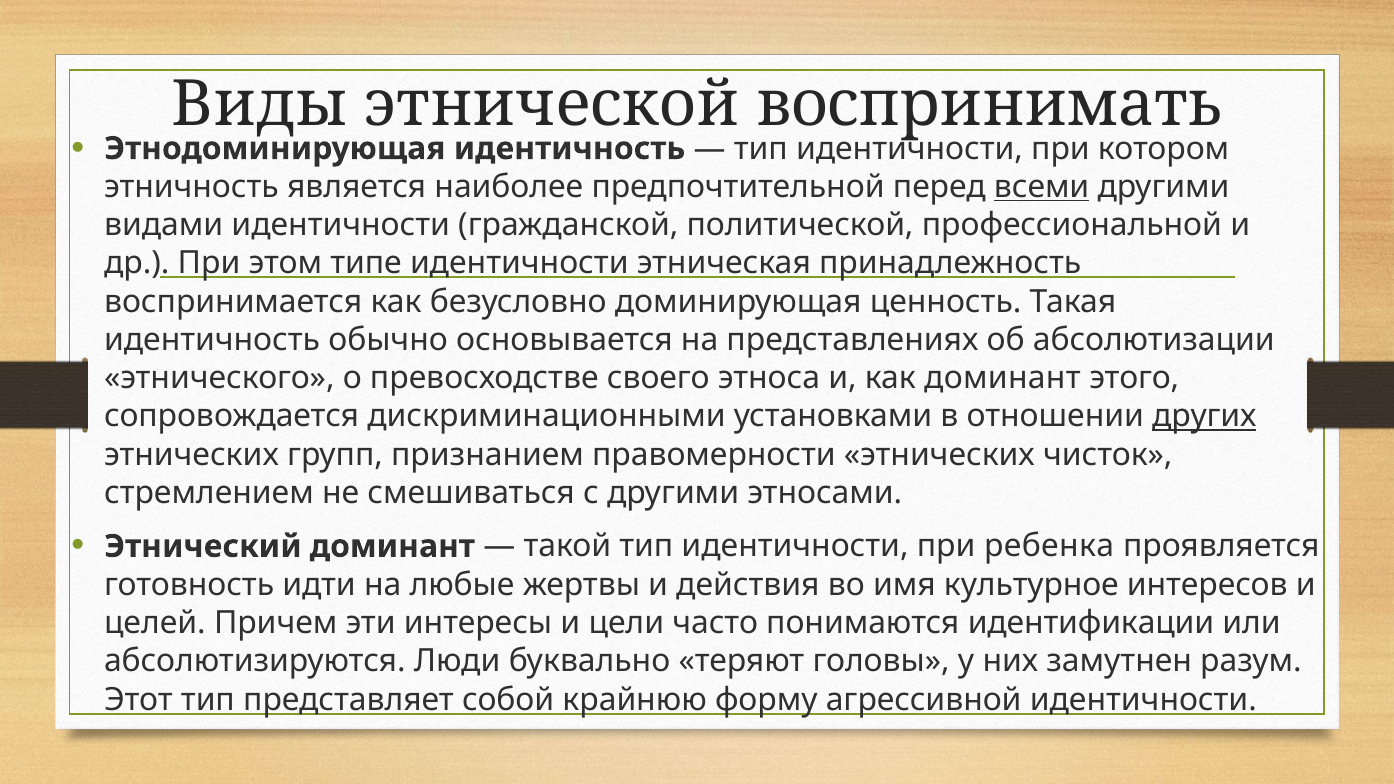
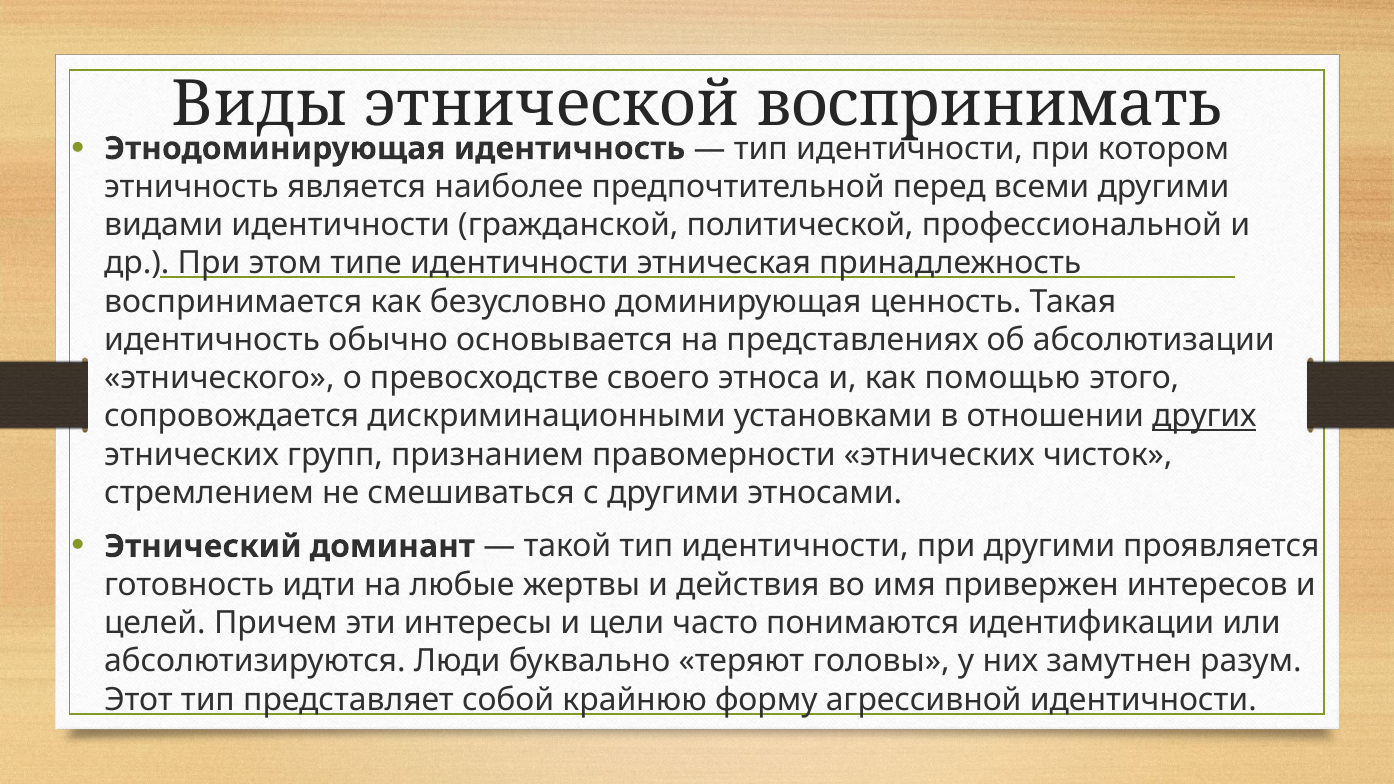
всеми underline: present -> none
как доминант: доминант -> помощью
при ребенка: ребенка -> другими
культурное: культурное -> привержен
